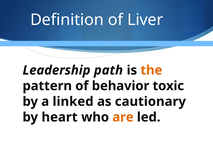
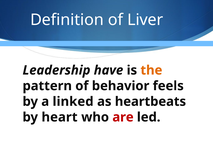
path: path -> have
toxic: toxic -> feels
cautionary: cautionary -> heartbeats
are colour: orange -> red
